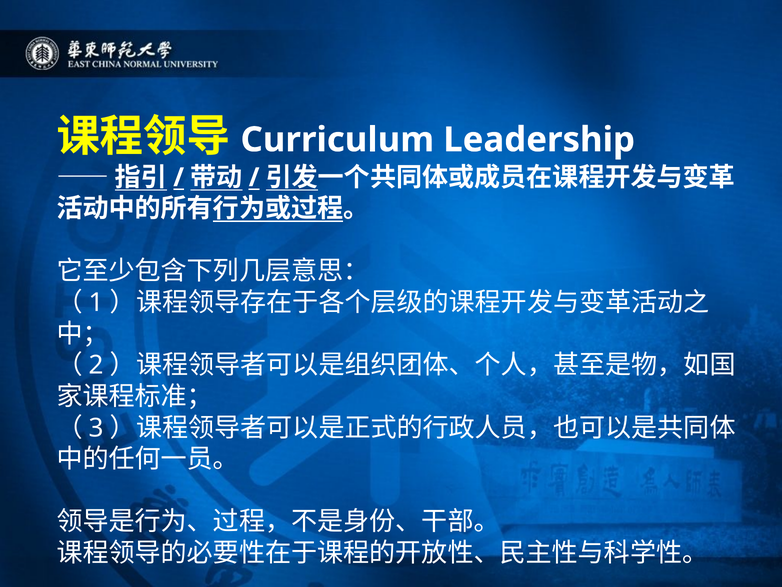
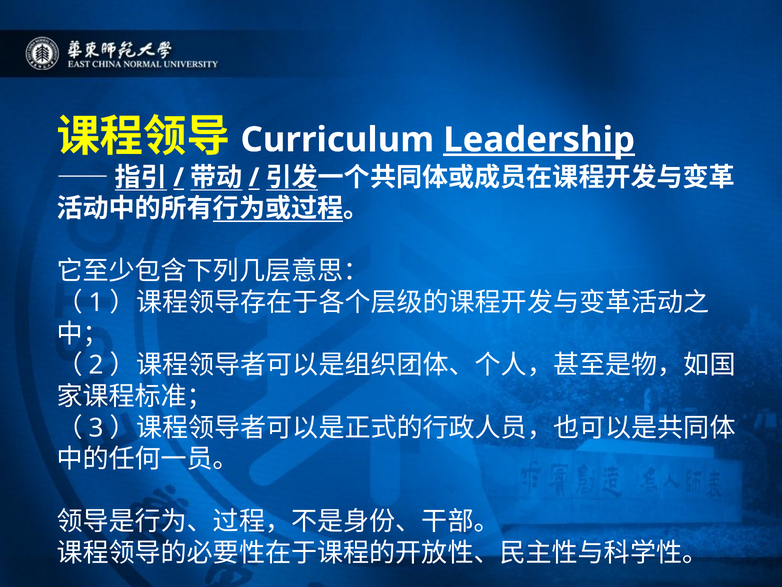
Leadership underline: none -> present
